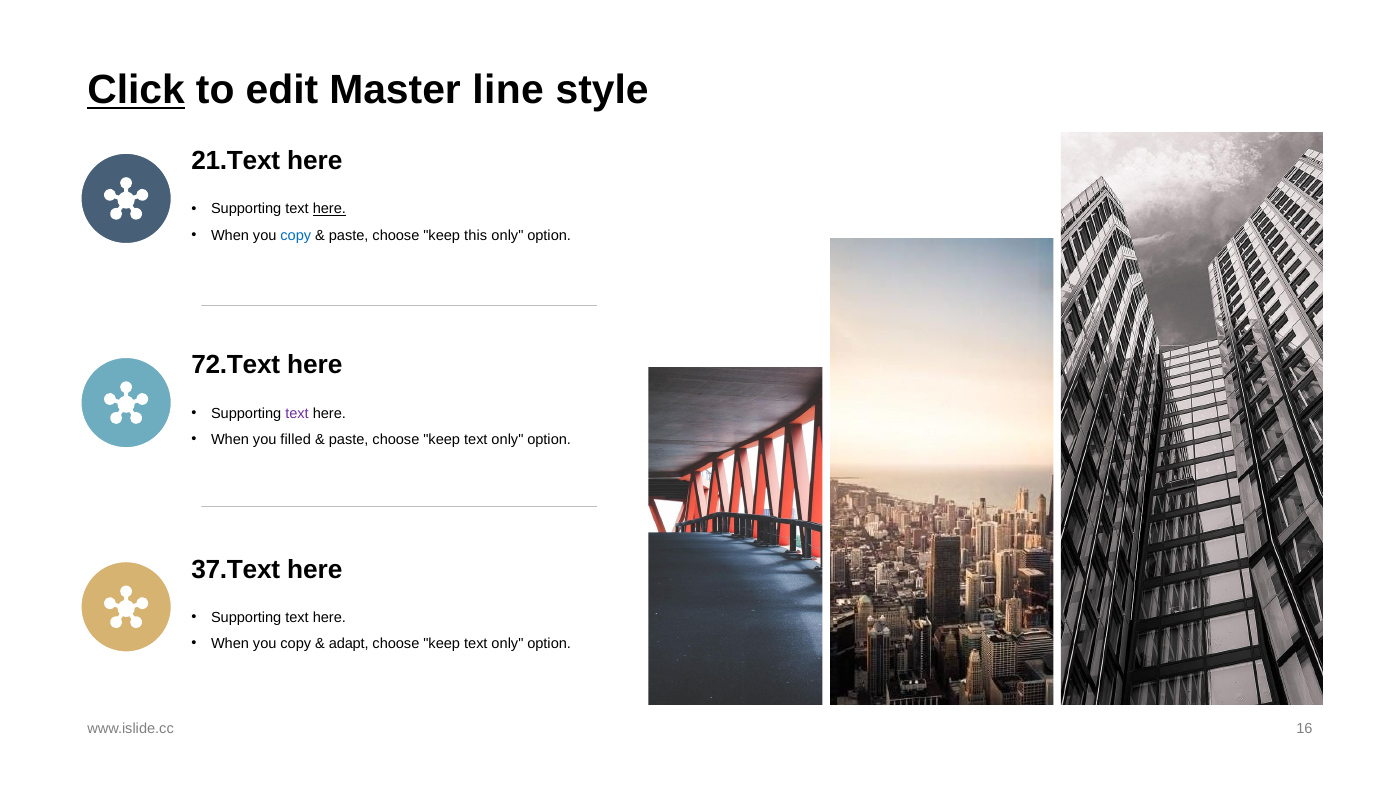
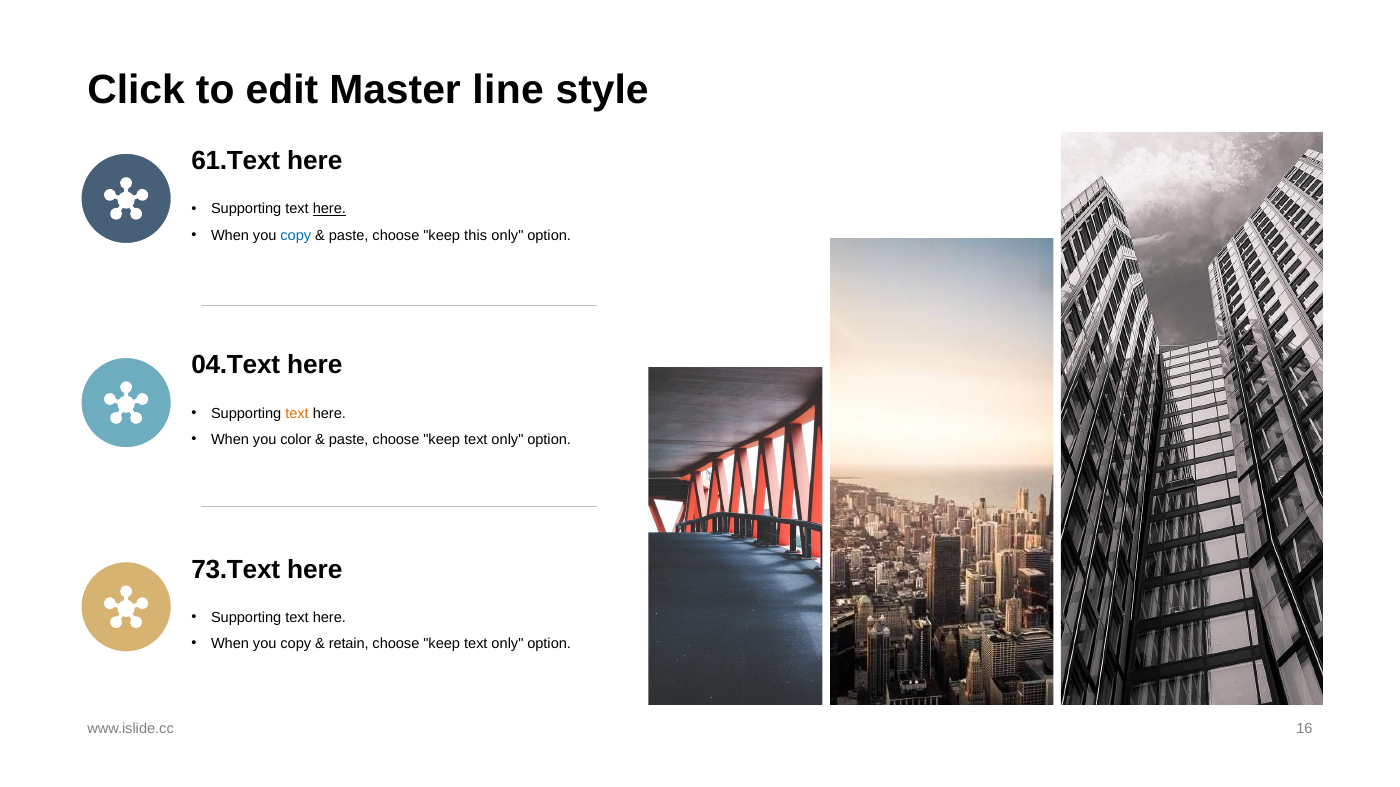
Click underline: present -> none
21.Text: 21.Text -> 61.Text
72.Text: 72.Text -> 04.Text
text at (297, 414) colour: purple -> orange
filled: filled -> color
37.Text: 37.Text -> 73.Text
adapt: adapt -> retain
